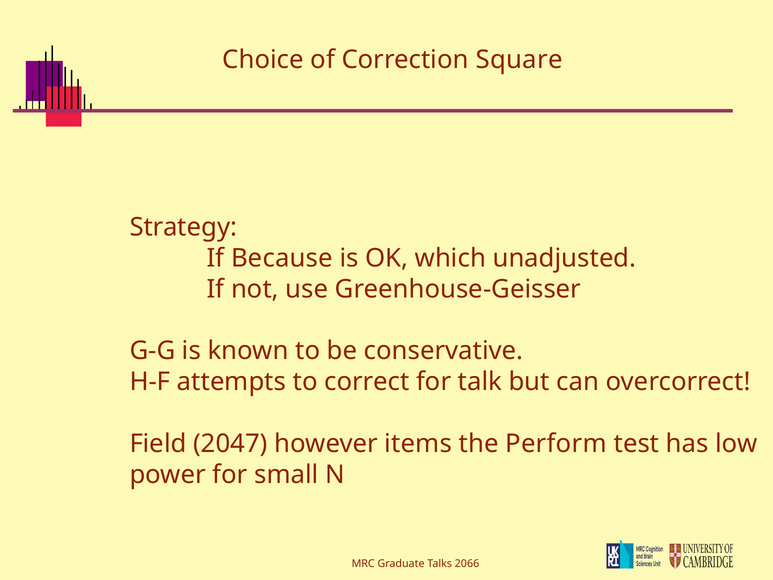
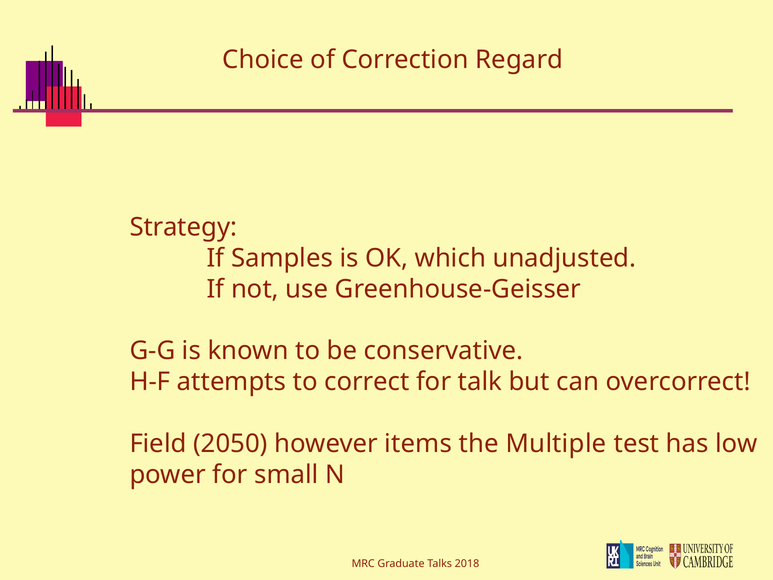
Square: Square -> Regard
Because: Because -> Samples
2047: 2047 -> 2050
Perform: Perform -> Multiple
2066: 2066 -> 2018
